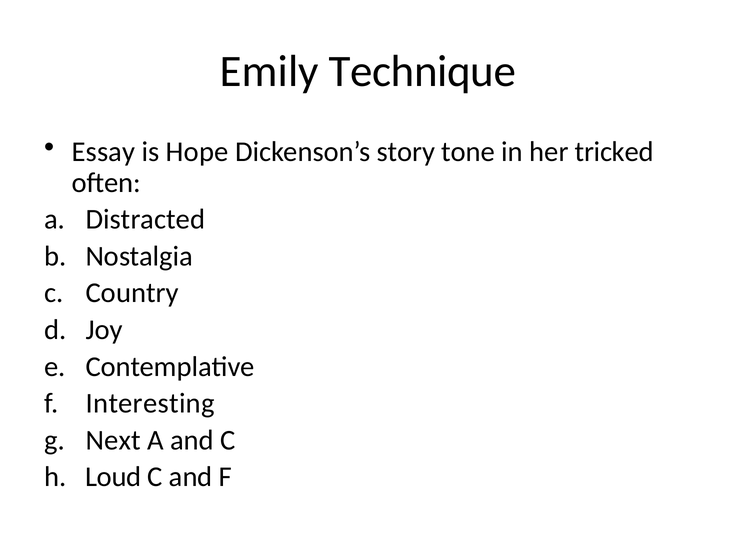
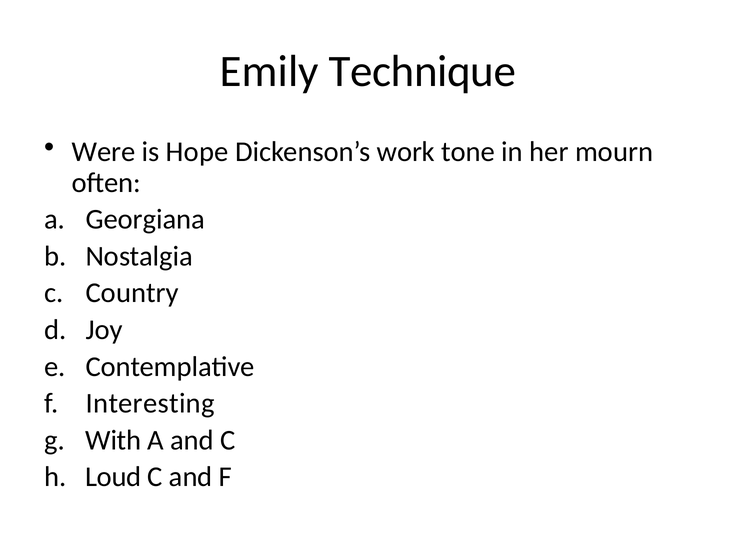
Essay: Essay -> Were
story: story -> work
tricked: tricked -> mourn
Distracted: Distracted -> Georgiana
Next: Next -> With
